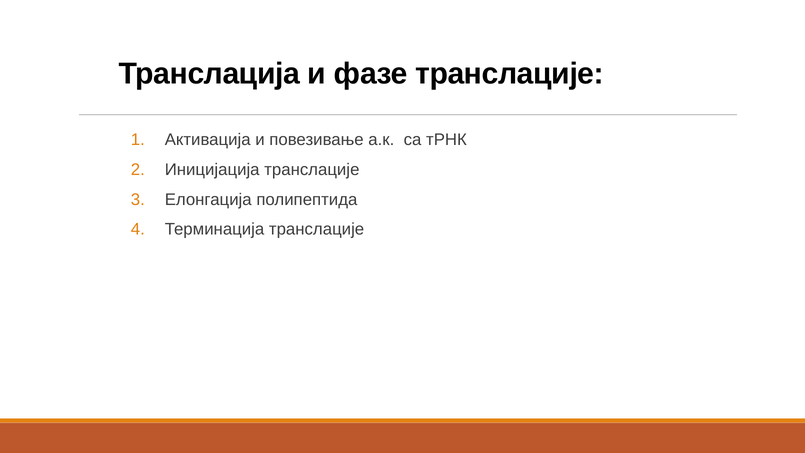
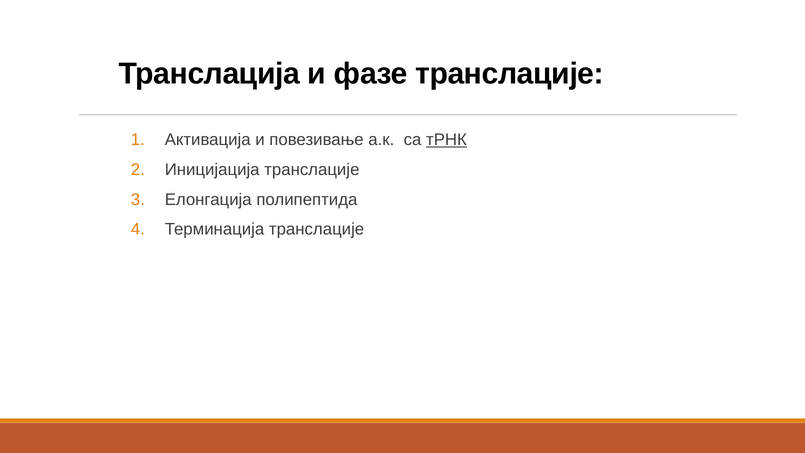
тРНК underline: none -> present
